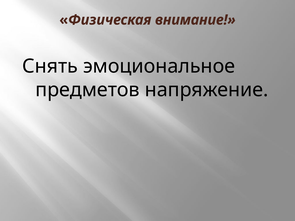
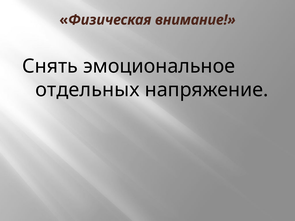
предметов: предметов -> отдельных
